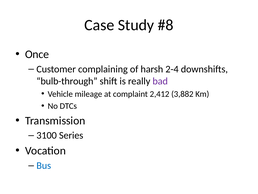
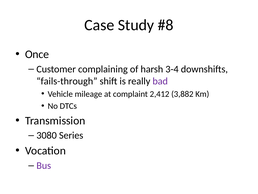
2-4: 2-4 -> 3-4
bulb-through: bulb-through -> fails-through
3100: 3100 -> 3080
Bus colour: blue -> purple
